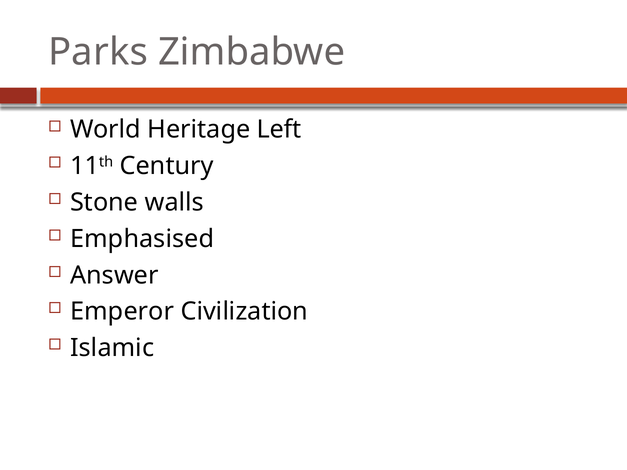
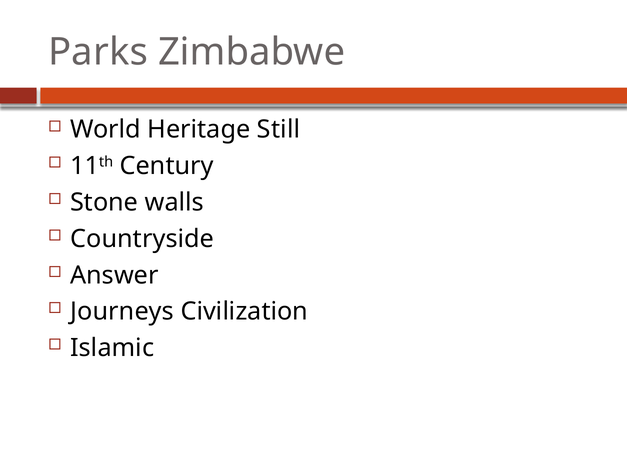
Left: Left -> Still
Emphasised: Emphasised -> Countryside
Emperor: Emperor -> Journeys
